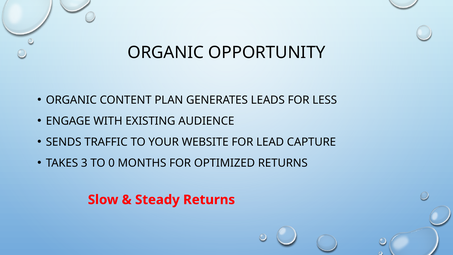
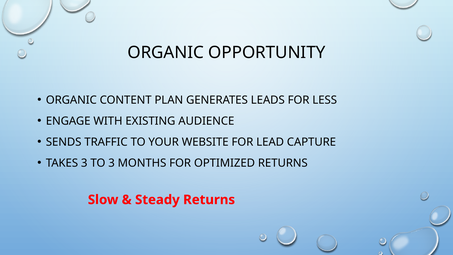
TO 0: 0 -> 3
